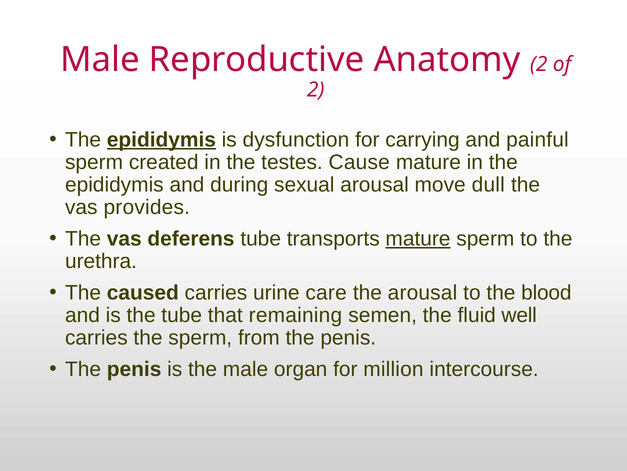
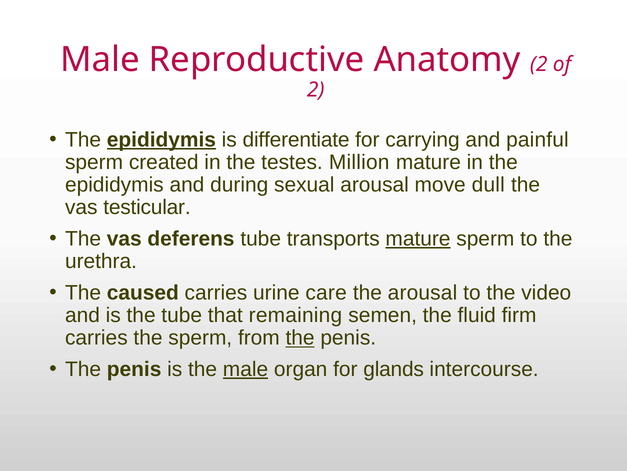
dysfunction: dysfunction -> differentiate
Cause: Cause -> Million
provides: provides -> testicular
blood: blood -> video
well: well -> firm
the at (300, 337) underline: none -> present
male at (246, 369) underline: none -> present
million: million -> glands
